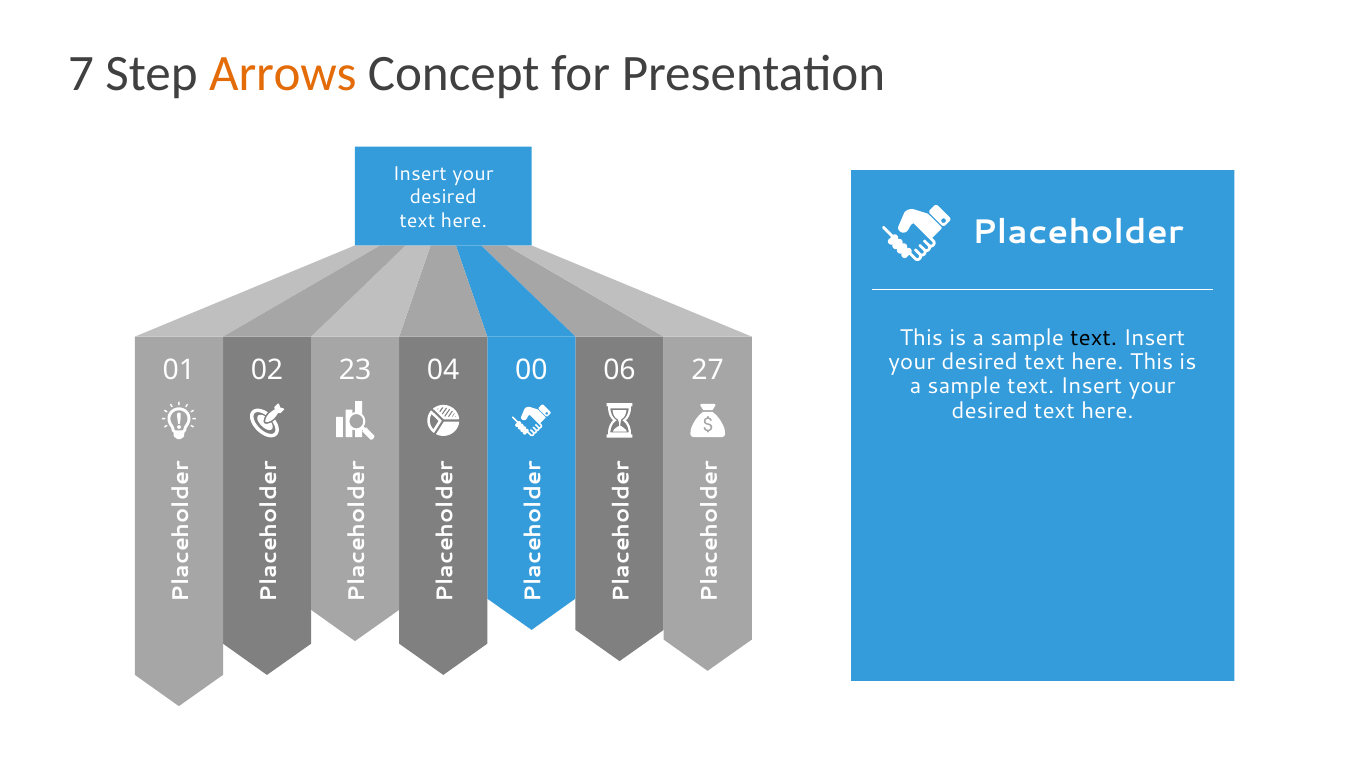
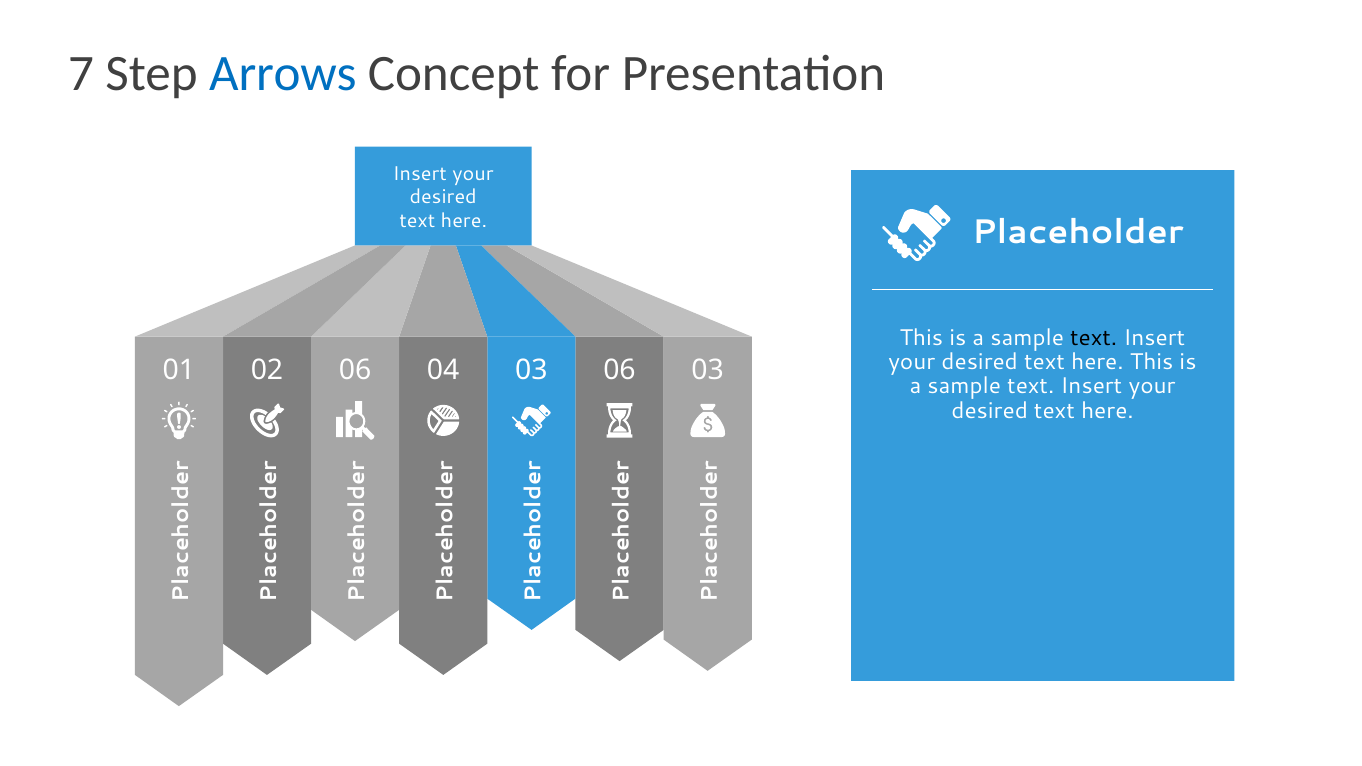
Arrows colour: orange -> blue
02 23: 23 -> 06
04 00: 00 -> 03
06 27: 27 -> 03
